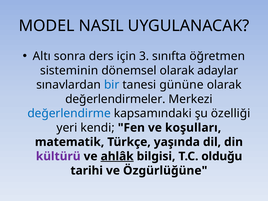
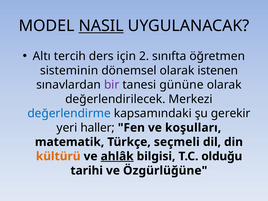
NASIL underline: none -> present
sonra: sonra -> tercih
3: 3 -> 2
adaylar: adaylar -> istenen
bir colour: blue -> purple
değerlendirmeler: değerlendirmeler -> değerlendirilecek
özelliği: özelliği -> gerekir
kendi: kendi -> haller
yaşında: yaşında -> seçmeli
kültürü colour: purple -> orange
